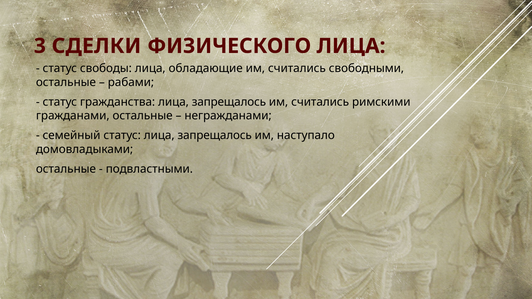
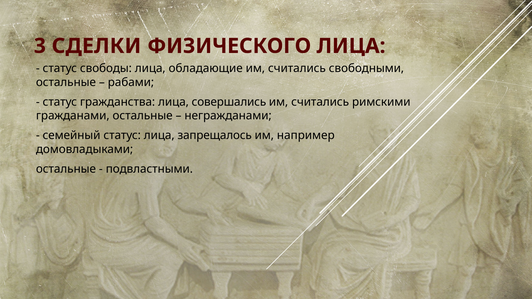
гражданства лица запрещалось: запрещалось -> совершались
наступало: наступало -> например
